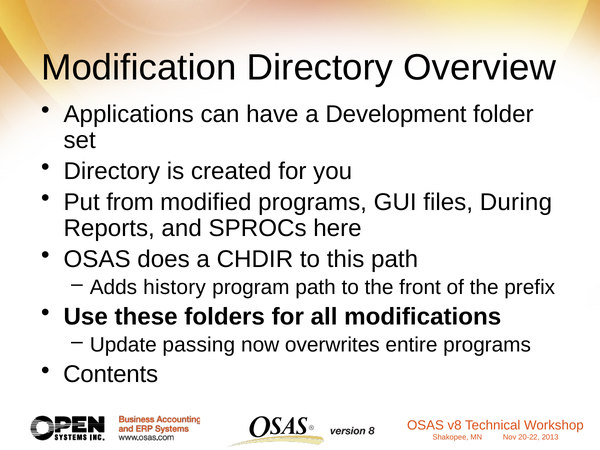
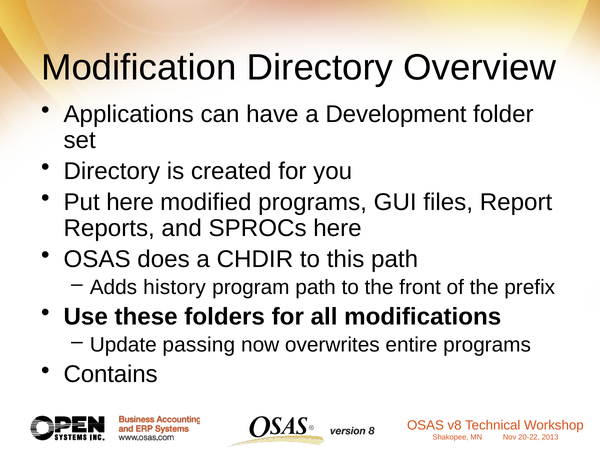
Put from: from -> here
During: During -> Report
Contents: Contents -> Contains
